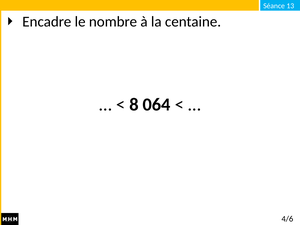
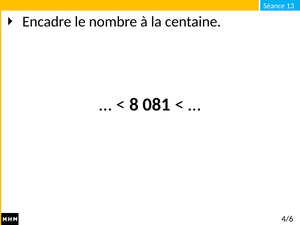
064: 064 -> 081
